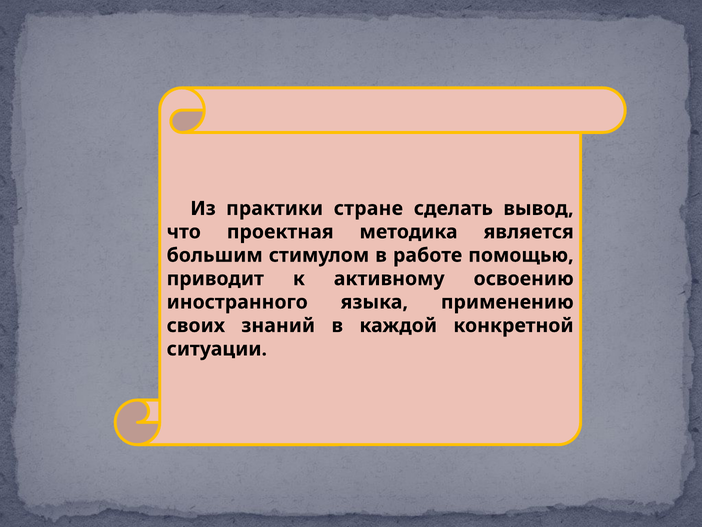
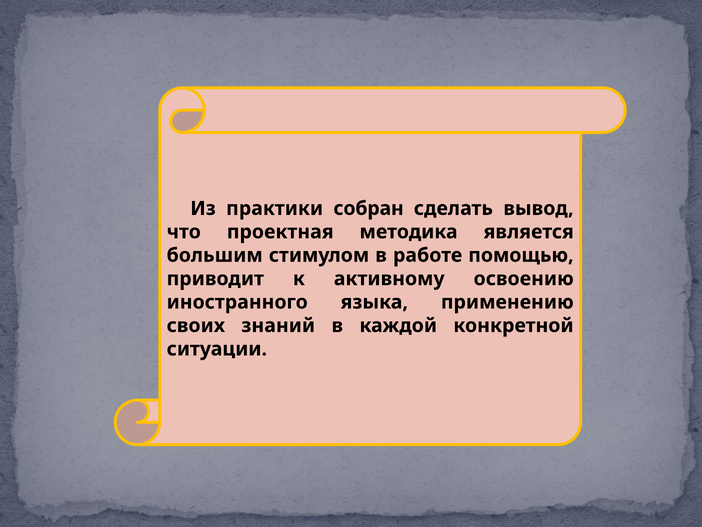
стране: стране -> собран
